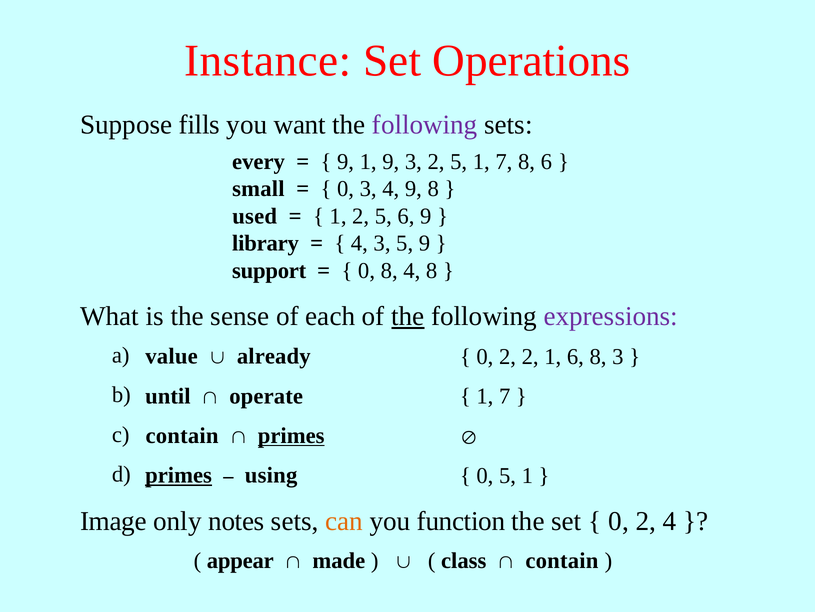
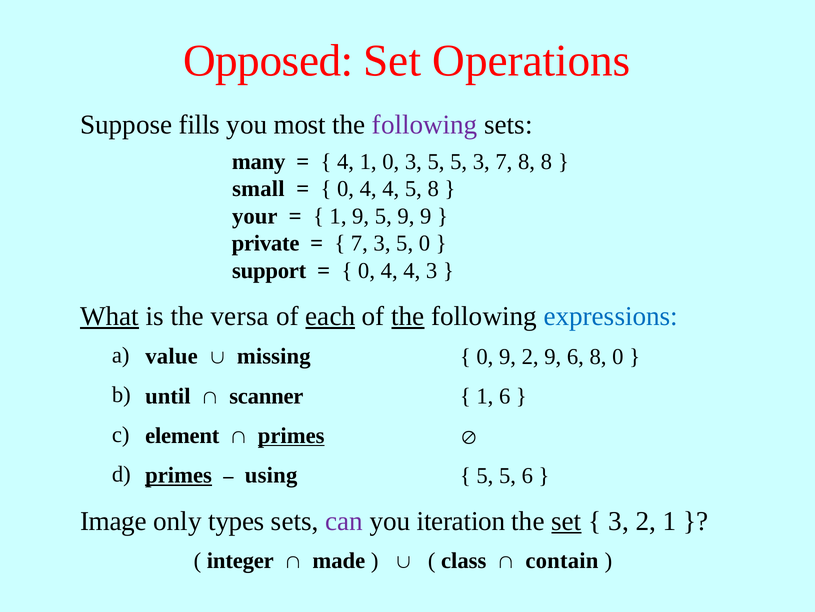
Instance: Instance -> Opposed
want: want -> most
every: every -> many
9 at (345, 162): 9 -> 4
1 9: 9 -> 0
2 at (436, 162): 2 -> 5
1 at (481, 162): 1 -> 3
8 6: 6 -> 8
3 at (368, 189): 3 -> 4
4 9: 9 -> 5
used: used -> your
1 2: 2 -> 9
5 6: 6 -> 9
library: library -> private
4 at (359, 243): 4 -> 7
5 9: 9 -> 0
8 at (389, 270): 8 -> 4
4 8: 8 -> 3
What underline: none -> present
sense: sense -> versa
each underline: none -> present
expressions colour: purple -> blue
already: already -> missing
2 at (507, 356): 2 -> 9
2 1: 1 -> 9
8 3: 3 -> 0
operate: operate -> scanner
7 at (505, 396): 7 -> 6
c contain: contain -> element
0 at (485, 475): 0 -> 5
1 at (527, 475): 1 -> 6
notes: notes -> types
can colour: orange -> purple
function: function -> iteration
set at (566, 521) underline: none -> present
0 at (619, 521): 0 -> 3
2 4: 4 -> 1
appear: appear -> integer
